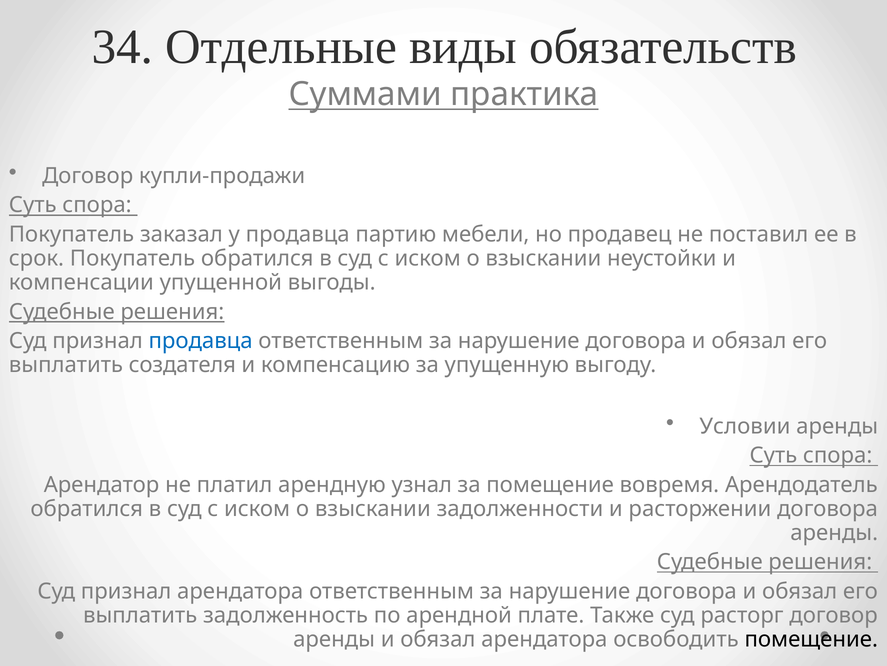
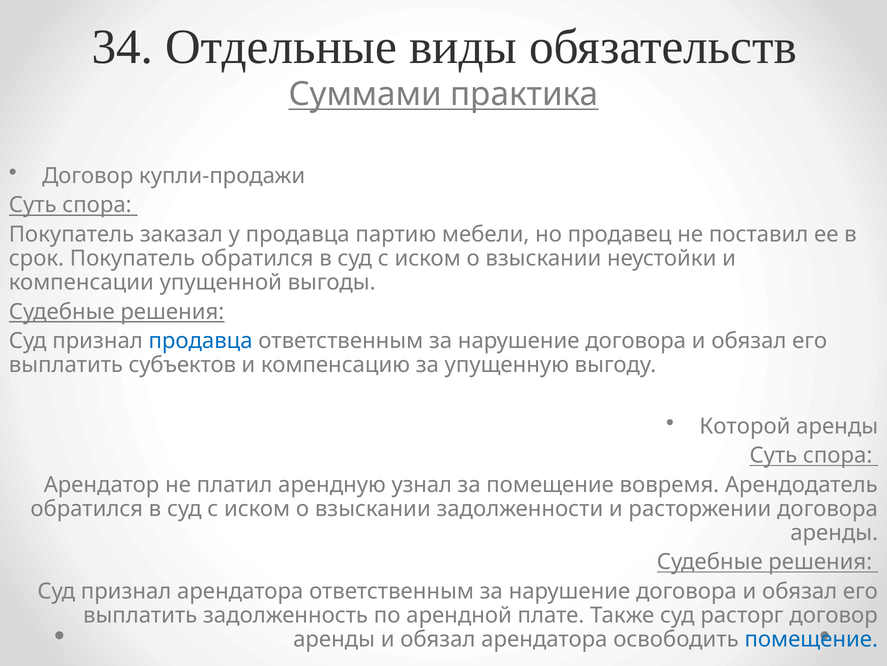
создателя: создателя -> субъектов
Условии: Условии -> Которой
помещение at (811, 639) colour: black -> blue
